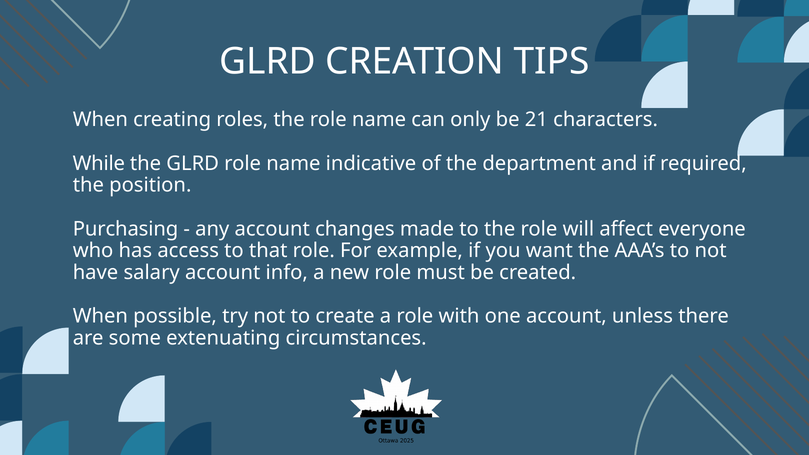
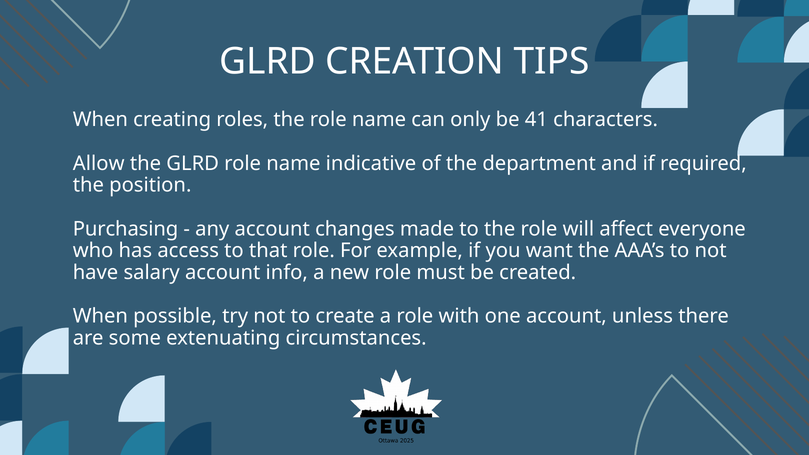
21: 21 -> 41
While: While -> Allow
